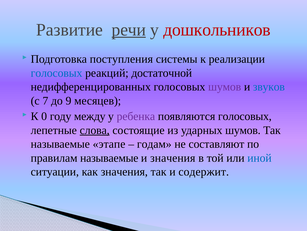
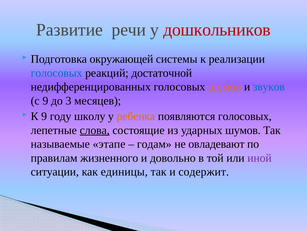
речи underline: present -> none
поступления: поступления -> окружающей
шумов at (225, 87) colour: purple -> orange
с 7: 7 -> 9
9: 9 -> 3
К 0: 0 -> 9
между: между -> школу
ребенка colour: purple -> orange
составляют: составляют -> овладевают
правилам называемые: называемые -> жизненного
и значения: значения -> довольно
иной colour: blue -> purple
как значения: значения -> единицы
